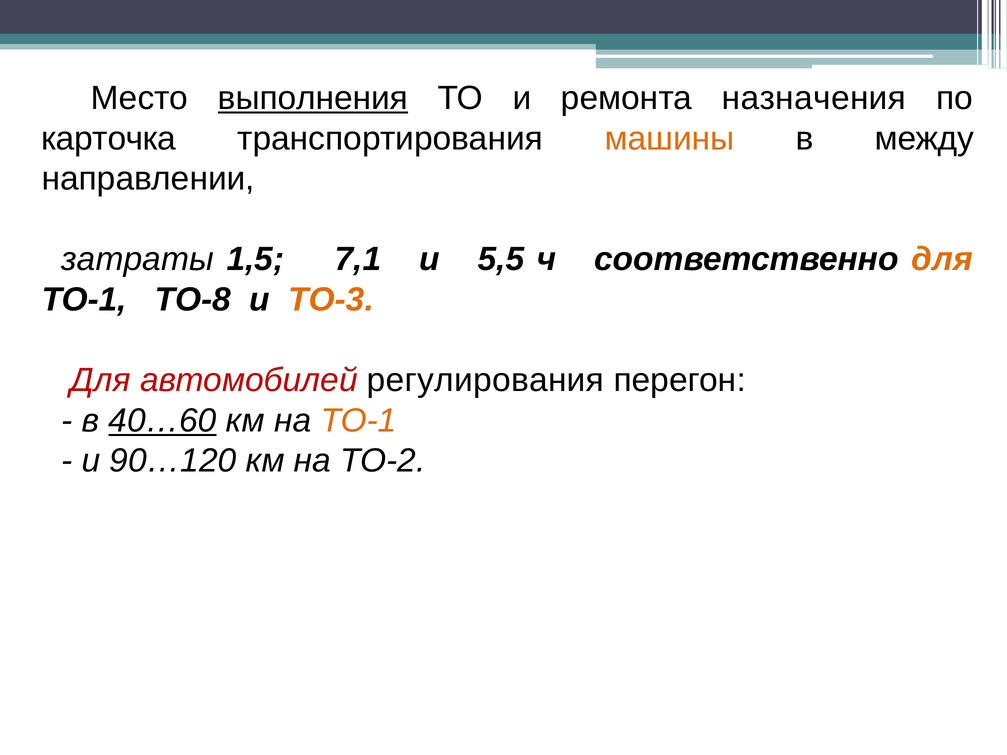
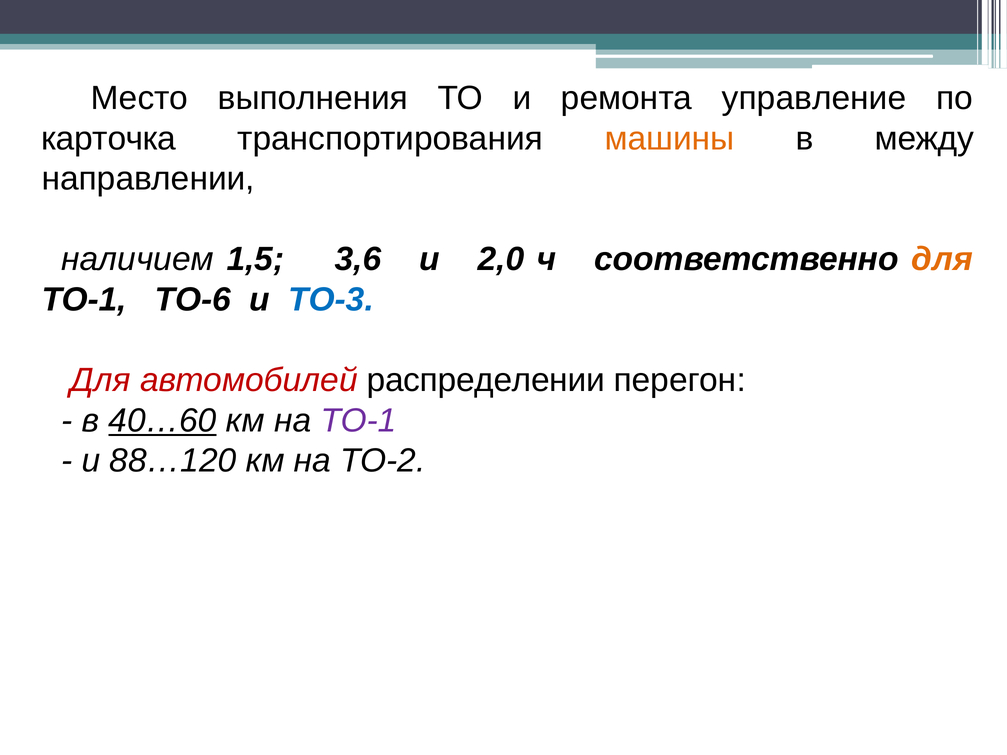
выполнения underline: present -> none
назначения: назначения -> управление
затраты: затраты -> наличием
7,1: 7,1 -> 3,6
5,5: 5,5 -> 2,0
ТО-8: ТО-8 -> ТО-6
ТО-3 colour: orange -> blue
регулирования: регулирования -> распределении
ТО-1 at (358, 421) colour: orange -> purple
90…120: 90…120 -> 88…120
